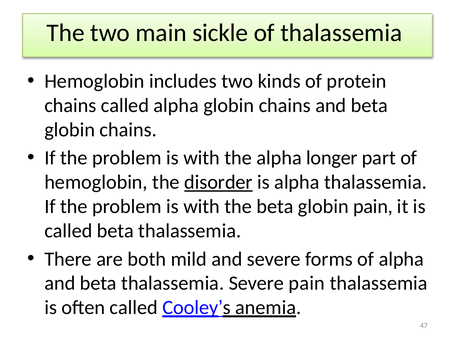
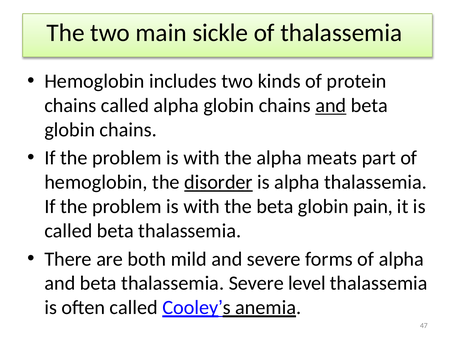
and at (331, 105) underline: none -> present
longer: longer -> meats
Severe pain: pain -> level
